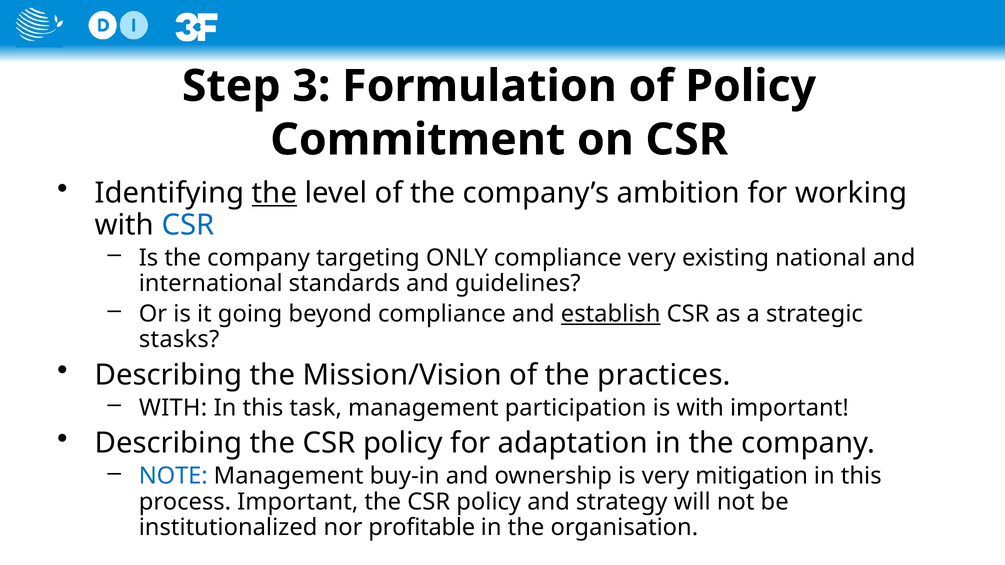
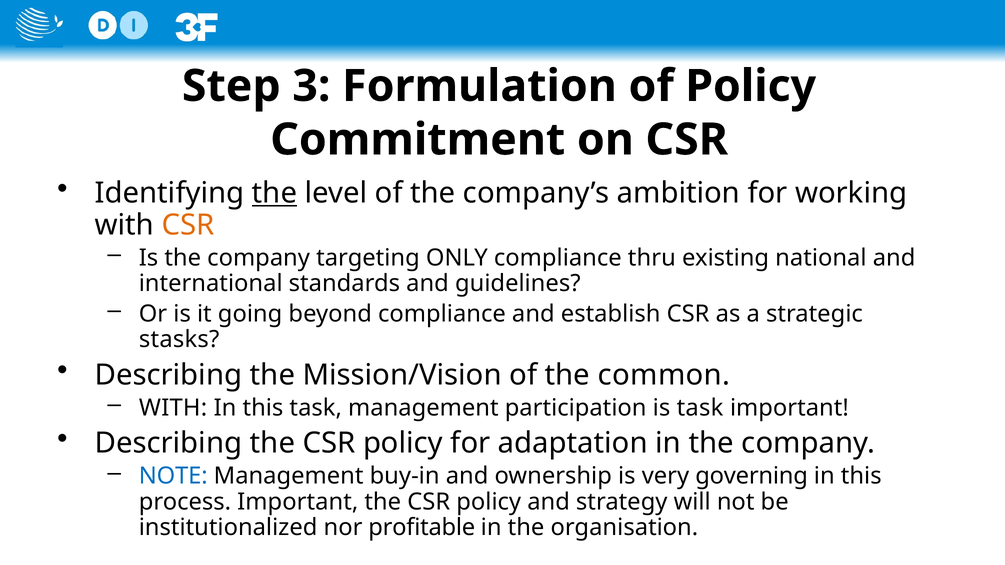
CSR at (188, 225) colour: blue -> orange
compliance very: very -> thru
establish underline: present -> none
practices: practices -> common
is with: with -> task
mitigation: mitigation -> governing
